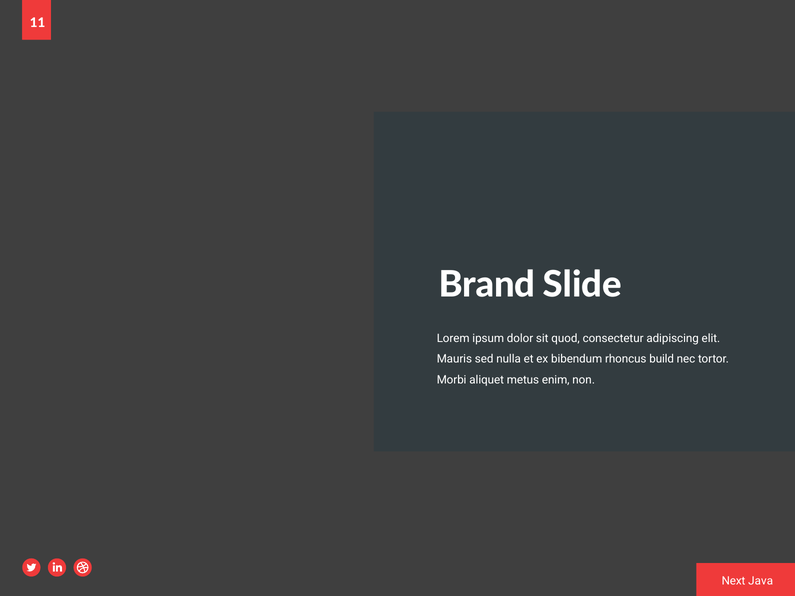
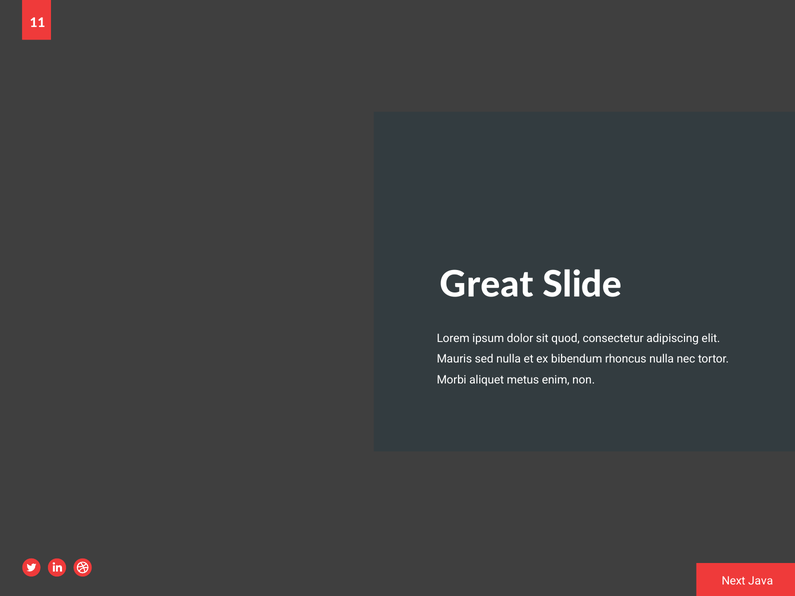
Brand: Brand -> Great
rhoncus build: build -> nulla
